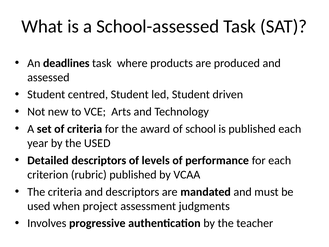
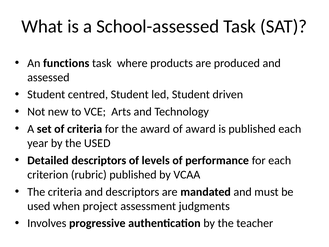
deadlines: deadlines -> functions
of school: school -> award
